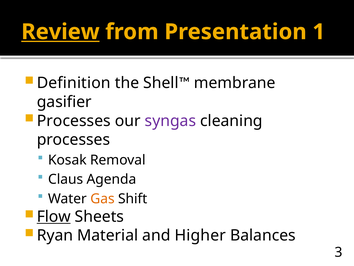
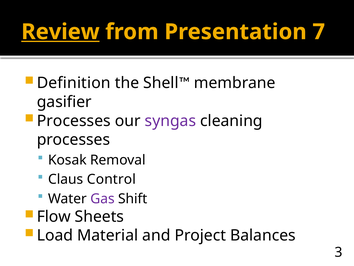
1: 1 -> 7
Agenda: Agenda -> Control
Gas colour: orange -> purple
Flow underline: present -> none
Ryan: Ryan -> Load
Higher: Higher -> Project
